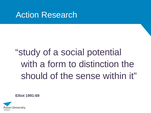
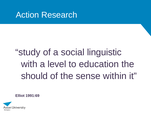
potential: potential -> linguistic
form: form -> level
distinction: distinction -> education
